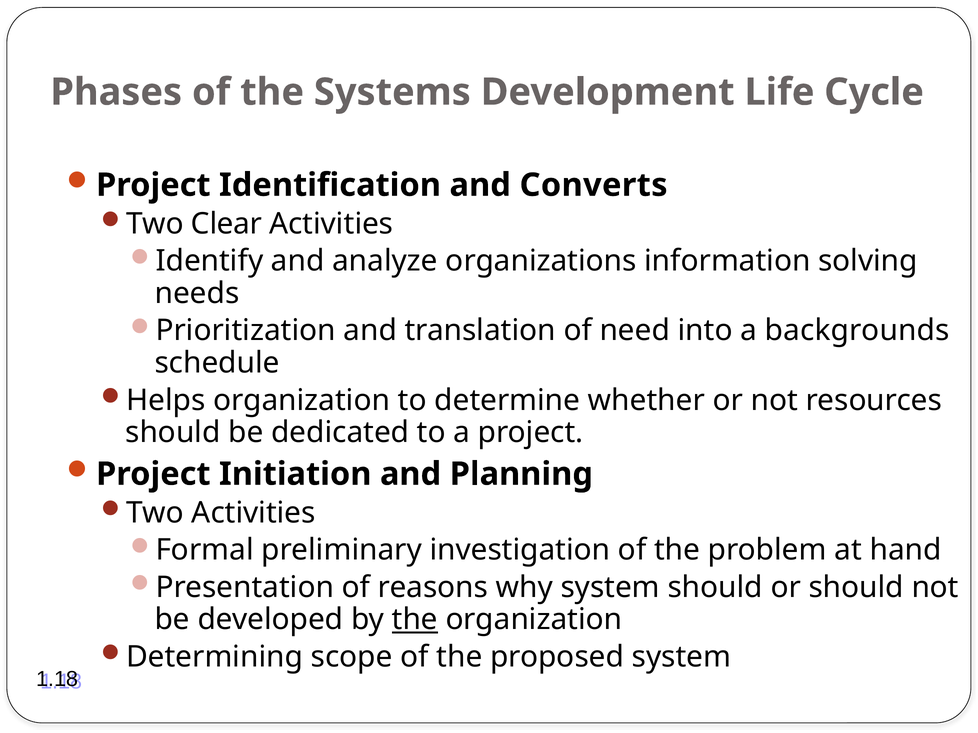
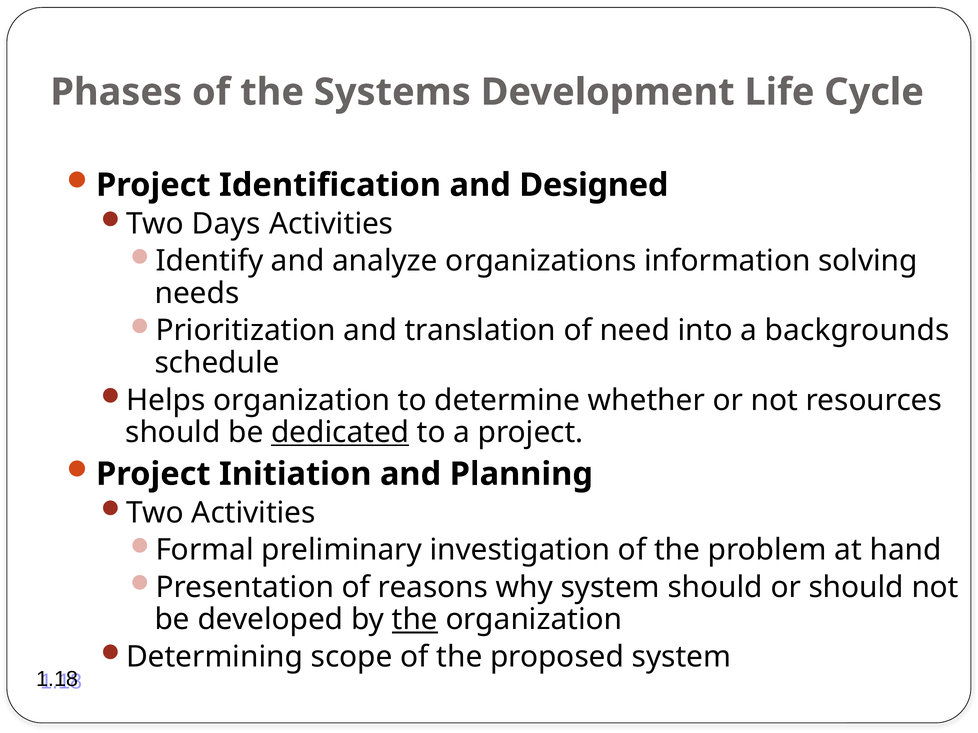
Converts: Converts -> Designed
Clear: Clear -> Days
dedicated underline: none -> present
